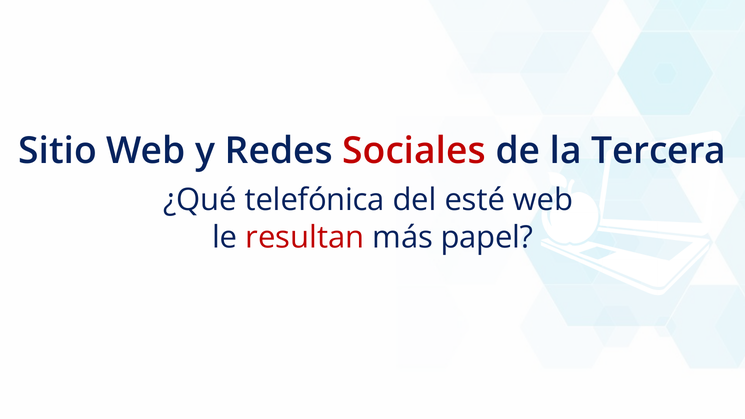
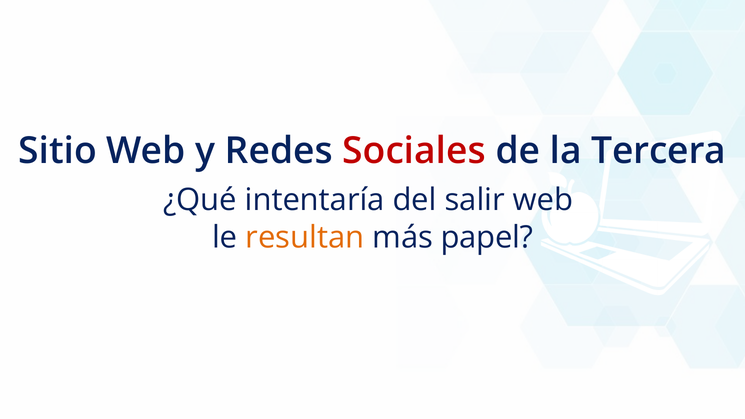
telefónica: telefónica -> intentaría
esté: esté -> salir
resultan colour: red -> orange
